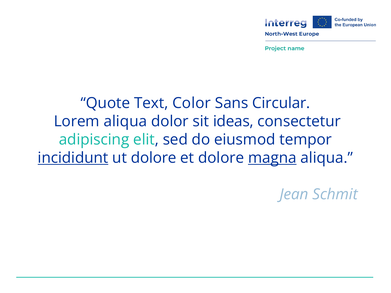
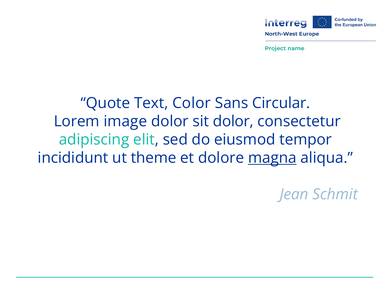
Lorem aliqua: aliqua -> image
sit ideas: ideas -> dolor
incididunt underline: present -> none
ut dolore: dolore -> theme
